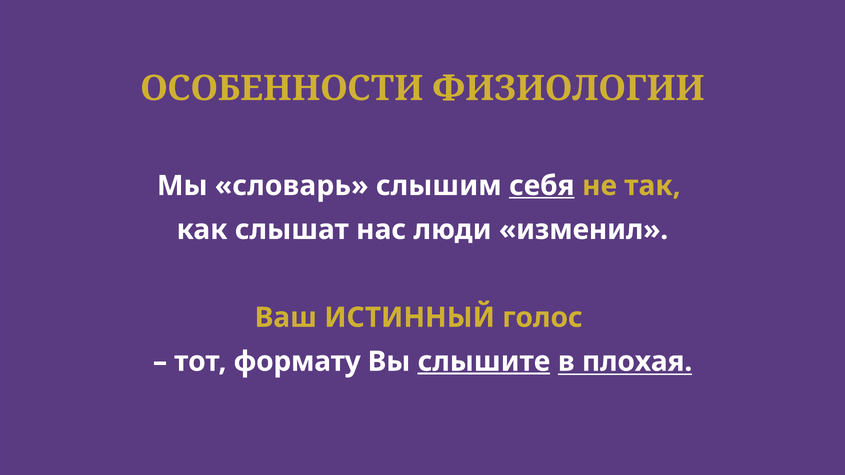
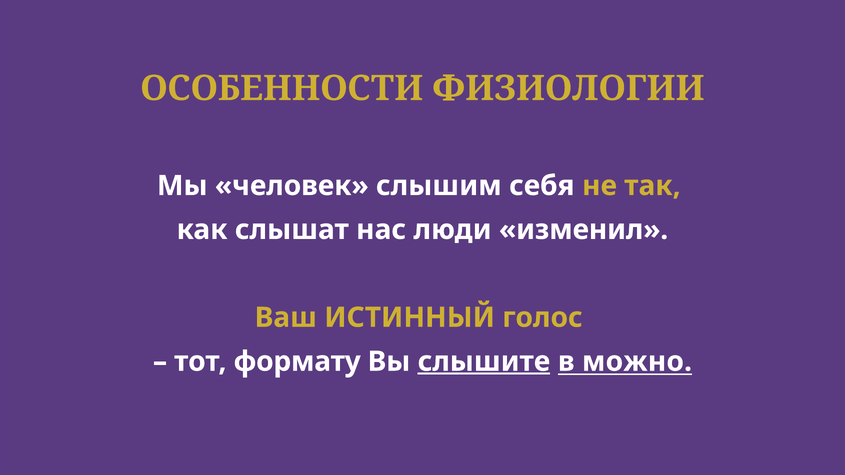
словарь: словарь -> человек
себя underline: present -> none
плохая: плохая -> можно
